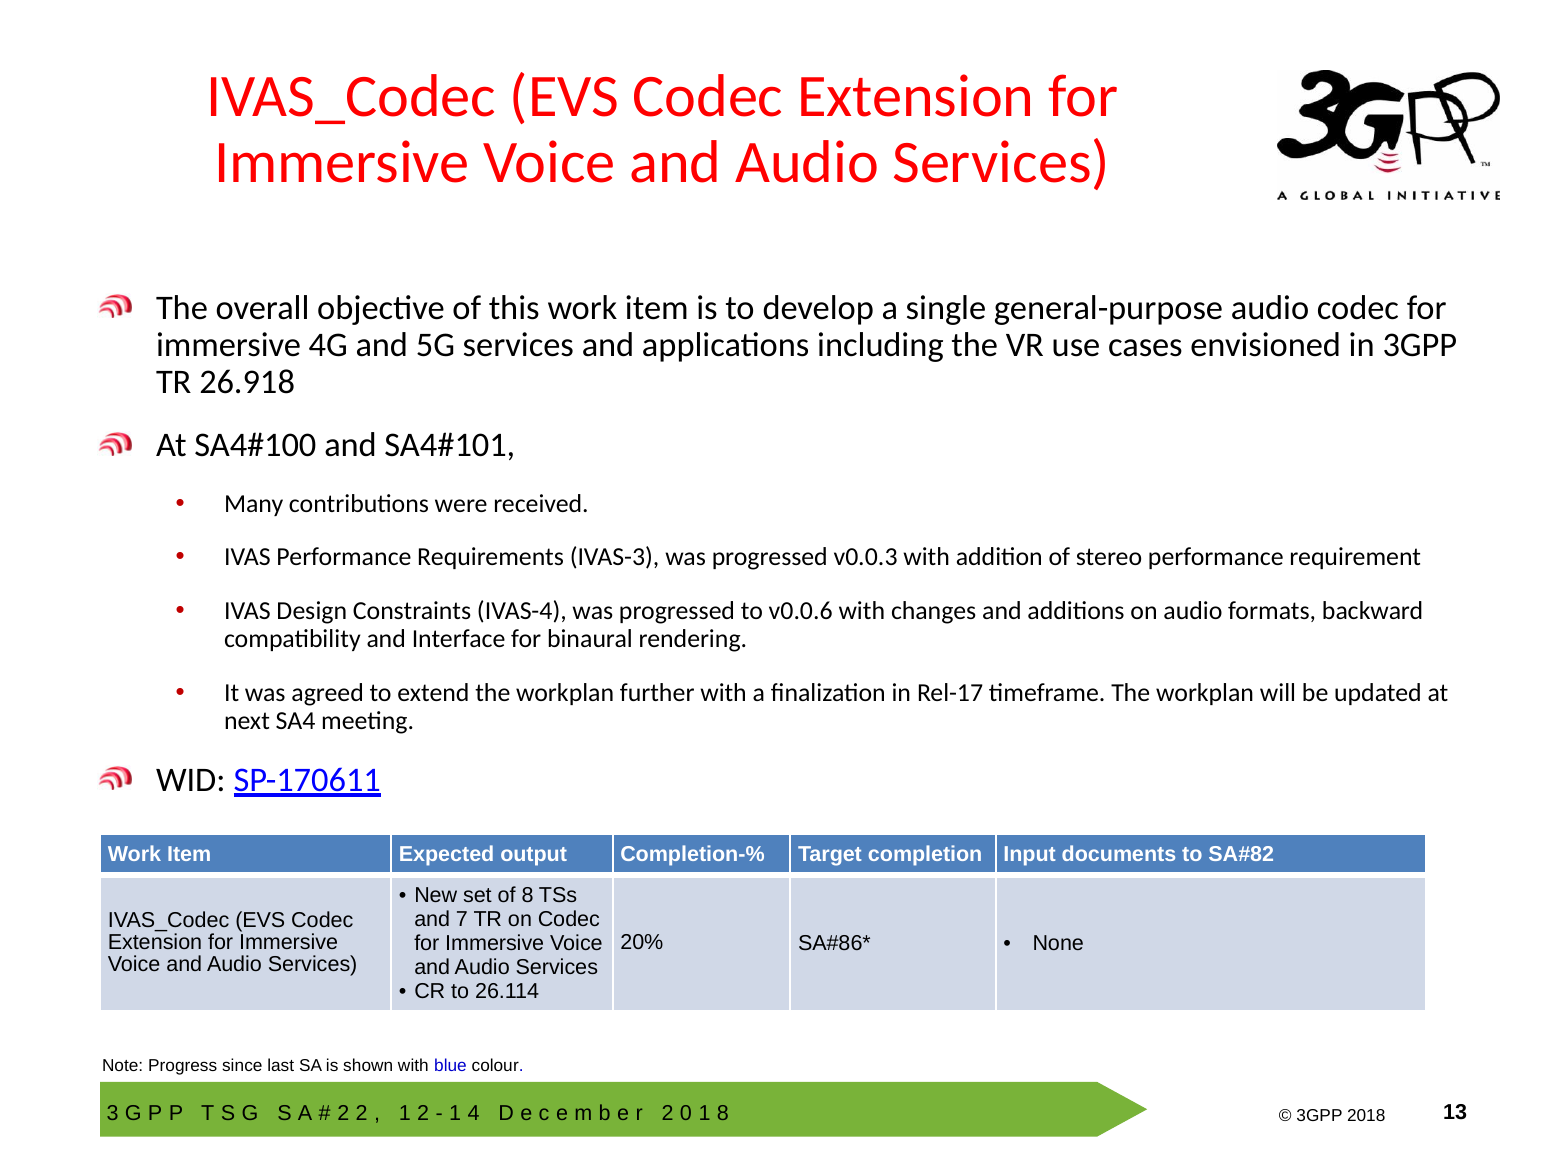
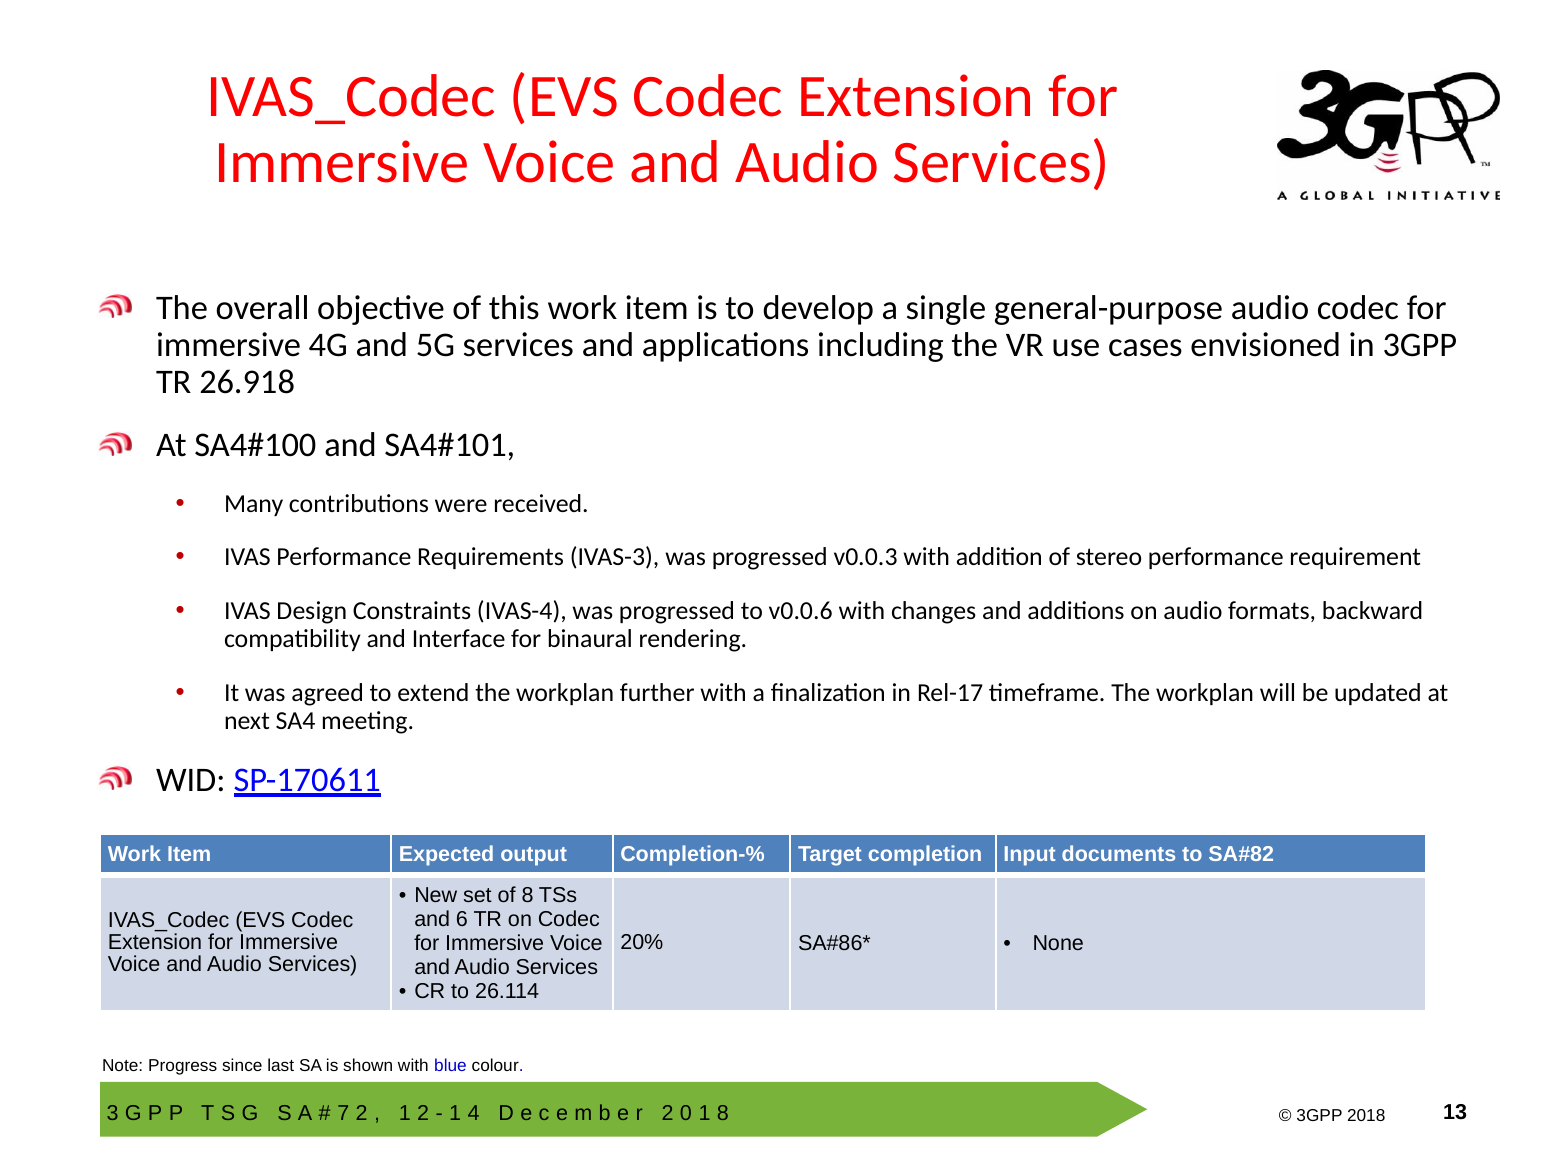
7: 7 -> 6
2 at (343, 1113): 2 -> 7
